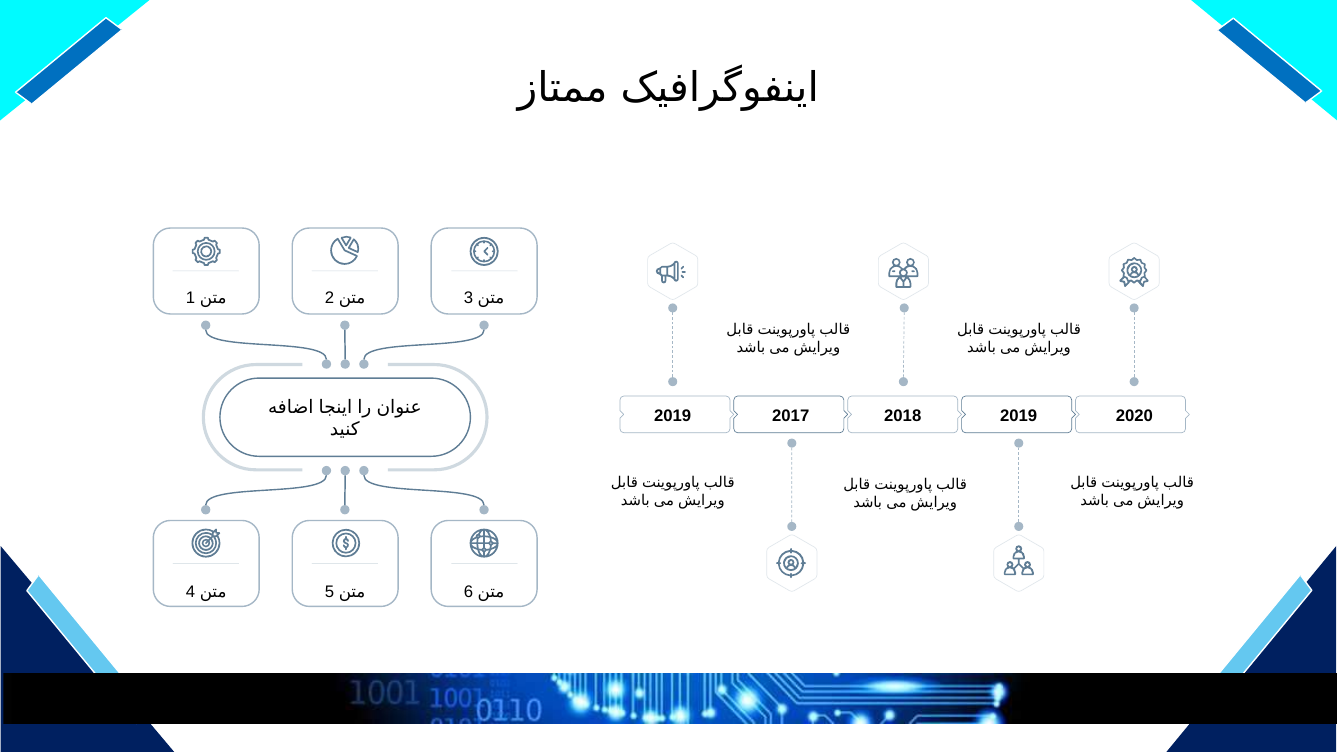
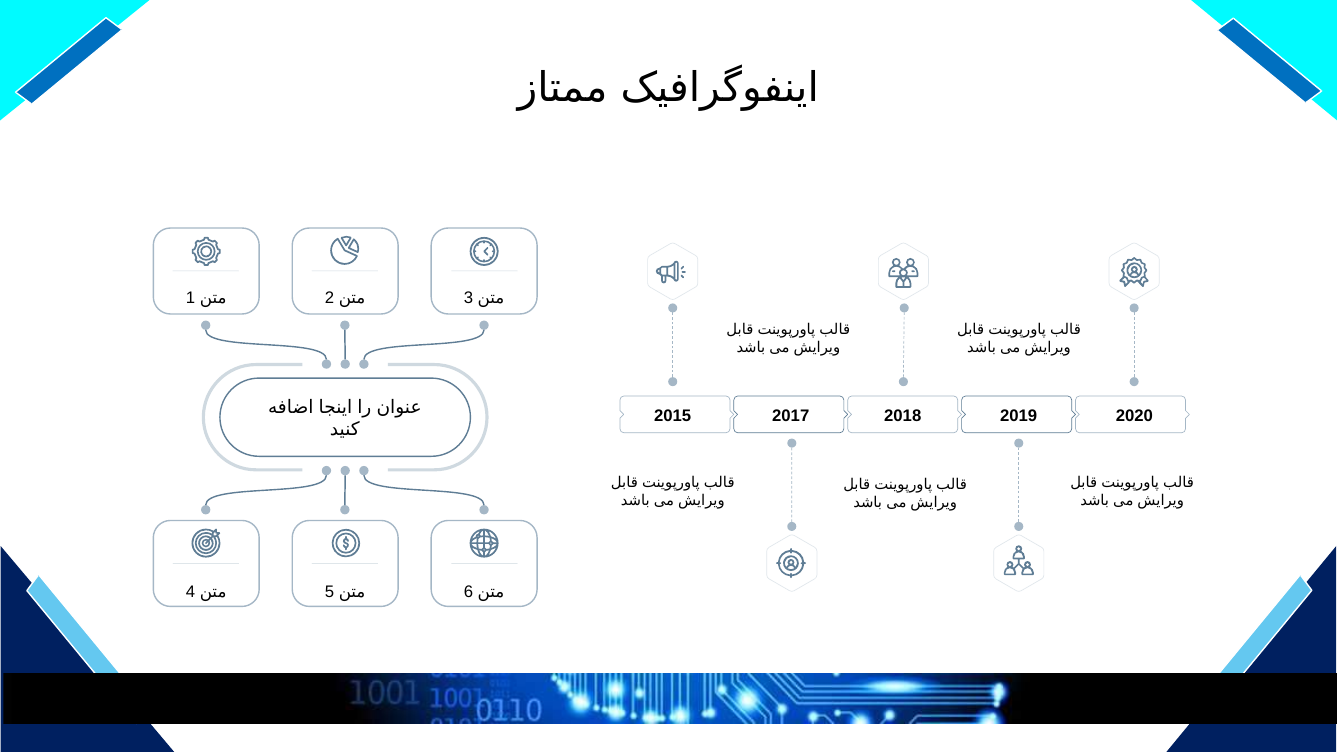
2019 at (673, 416): 2019 -> 2015
